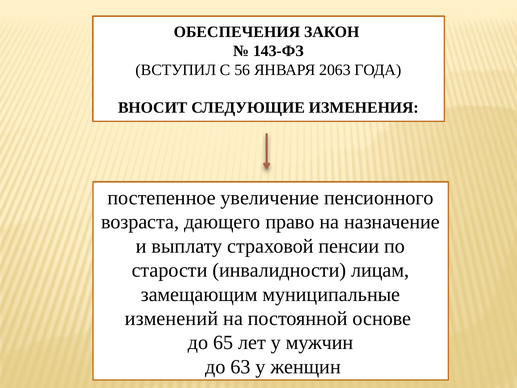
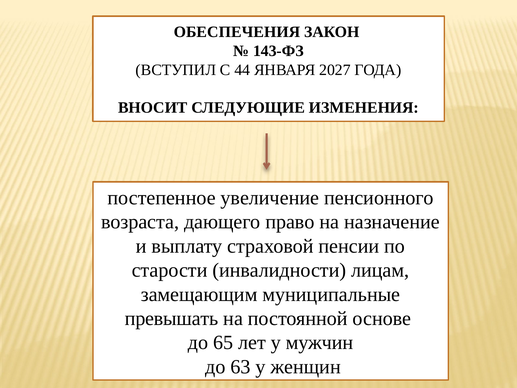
56: 56 -> 44
2063: 2063 -> 2027
изменений: изменений -> превышать
